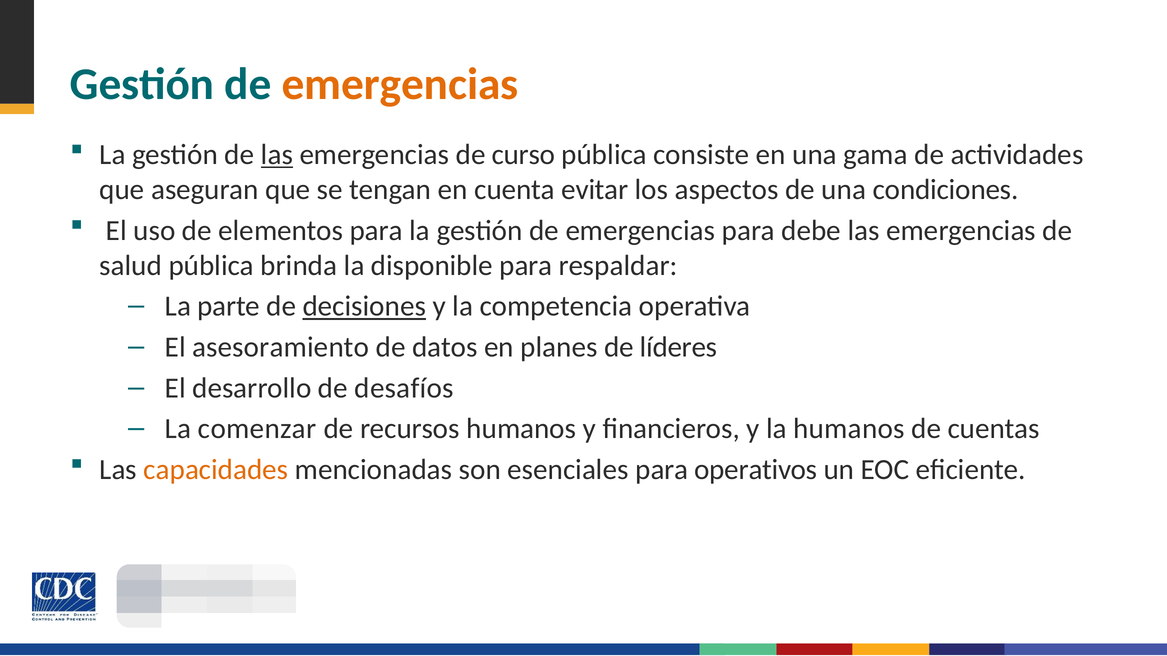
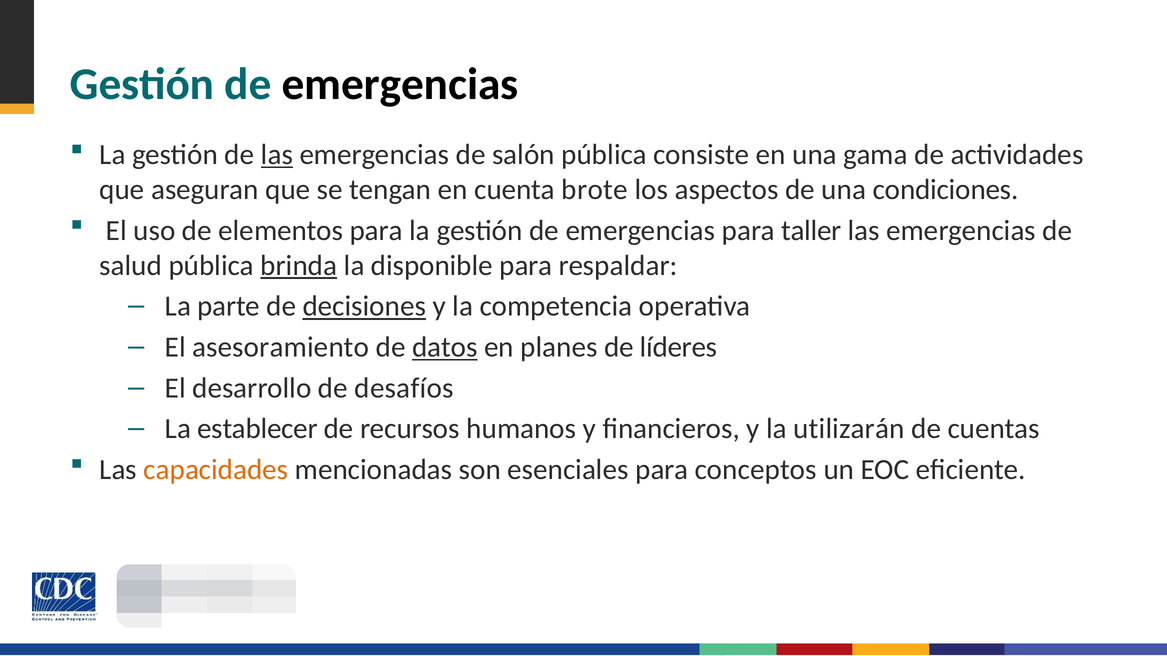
emergencias at (400, 84) colour: orange -> black
curso: curso -> salón
evitar: evitar -> brote
debe: debe -> taller
brinda underline: none -> present
datos underline: none -> present
comenzar: comenzar -> establecer
la humanos: humanos -> utilizarán
operativos: operativos -> conceptos
